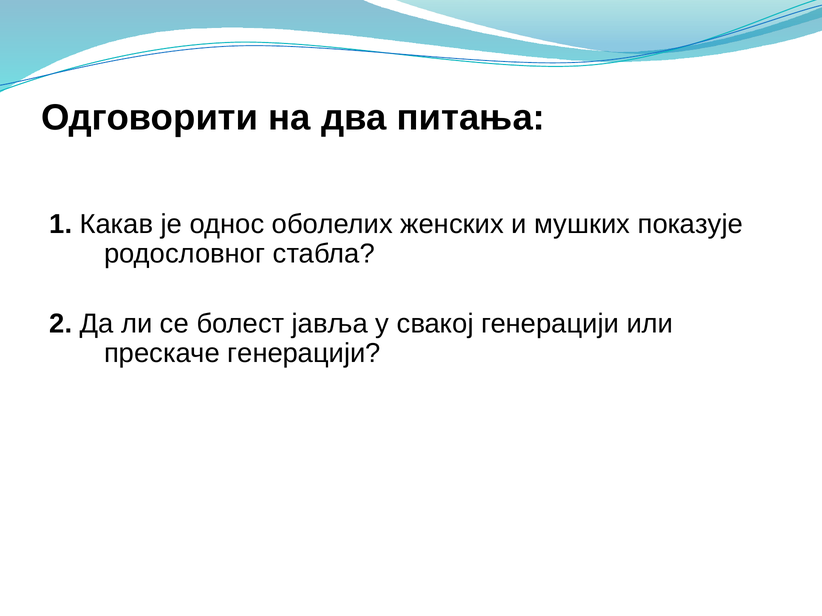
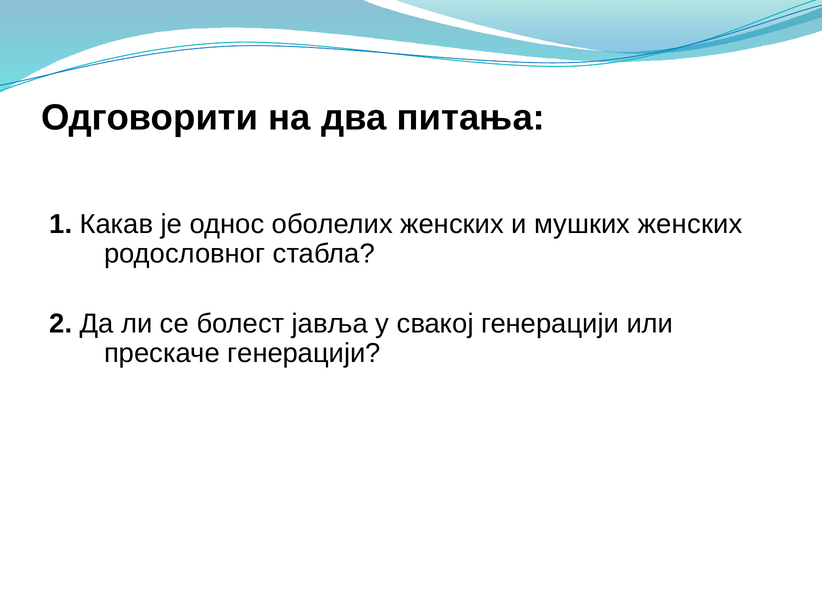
мушких показује: показује -> женских
